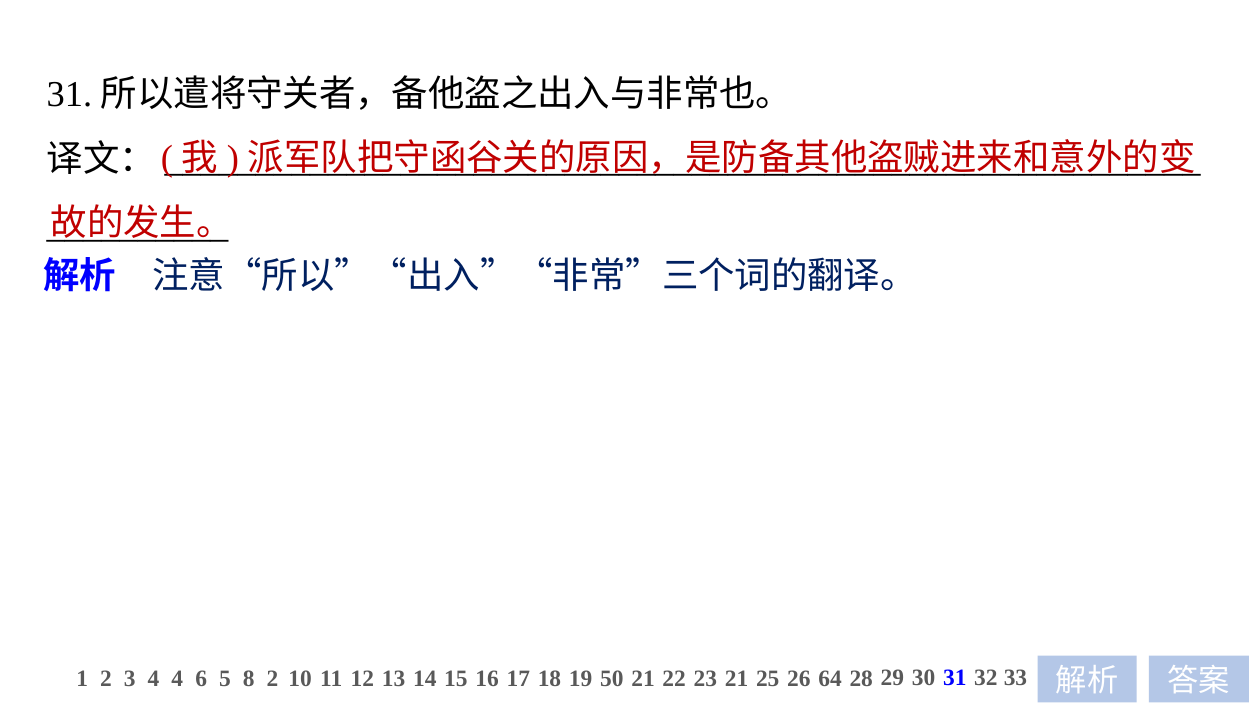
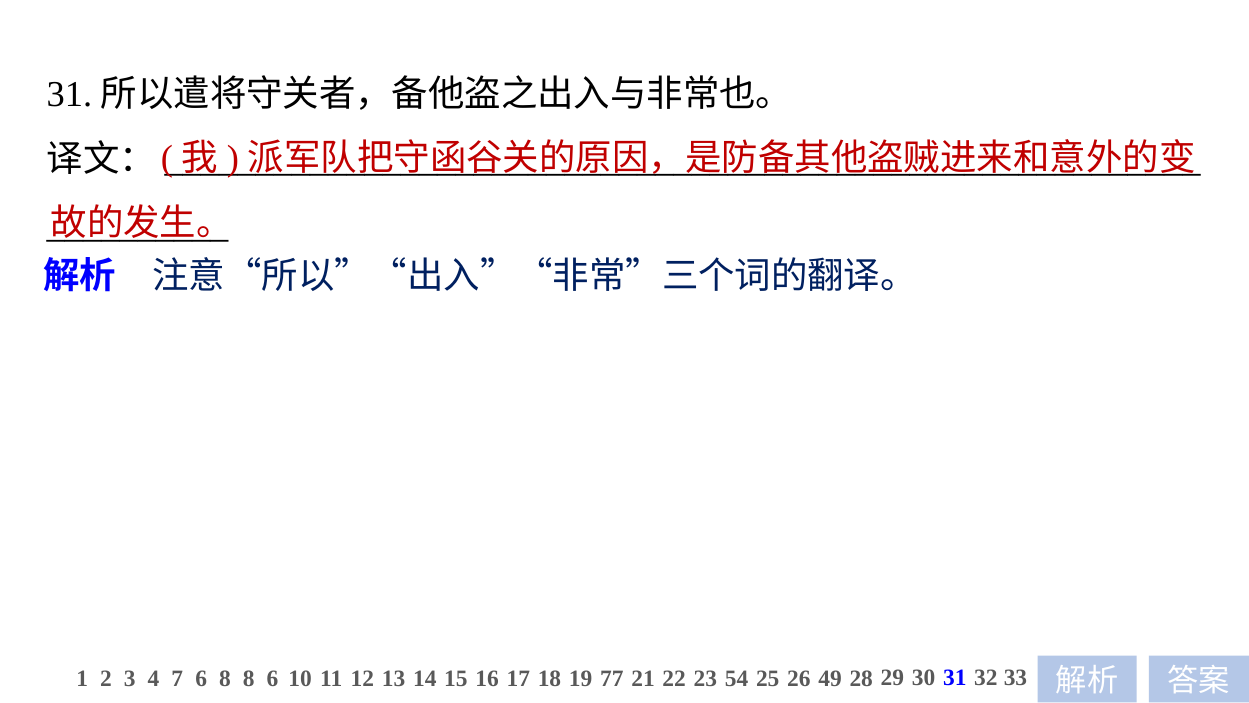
4 4: 4 -> 7
6 5: 5 -> 8
8 2: 2 -> 6
50: 50 -> 77
23 21: 21 -> 54
64: 64 -> 49
